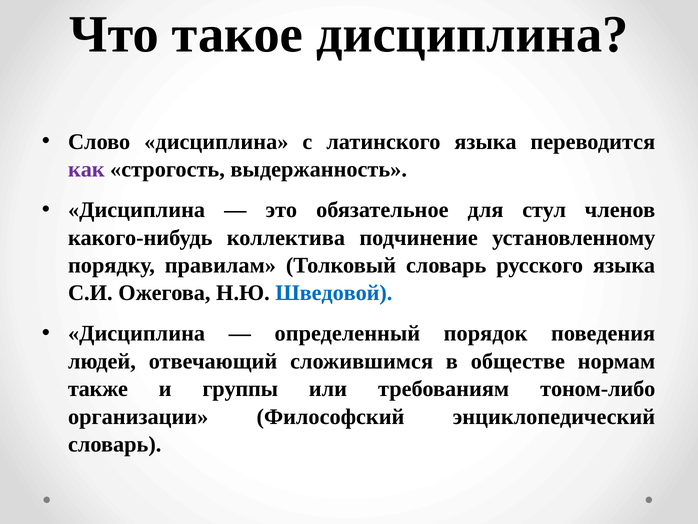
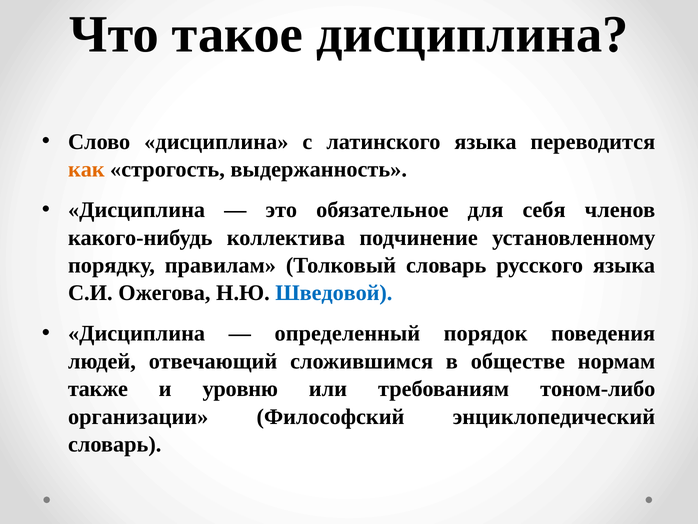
как colour: purple -> orange
стул: стул -> себя
группы: группы -> уровню
